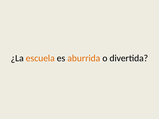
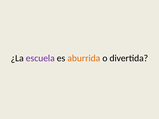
escuela colour: orange -> purple
